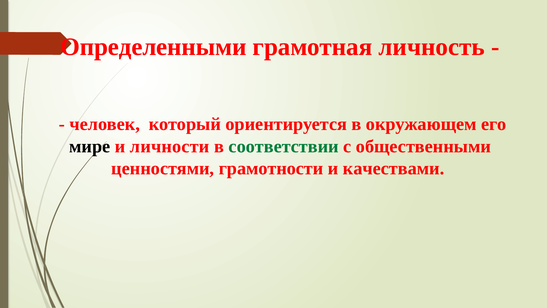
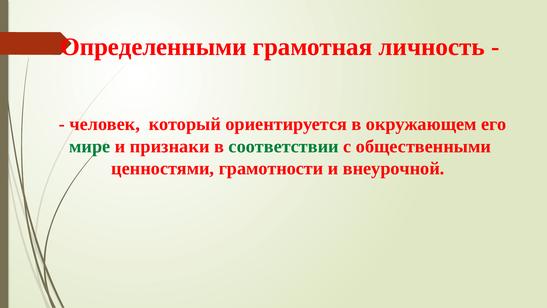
мире colour: black -> green
личности: личности -> признаки
качествами: качествами -> внеурочной
